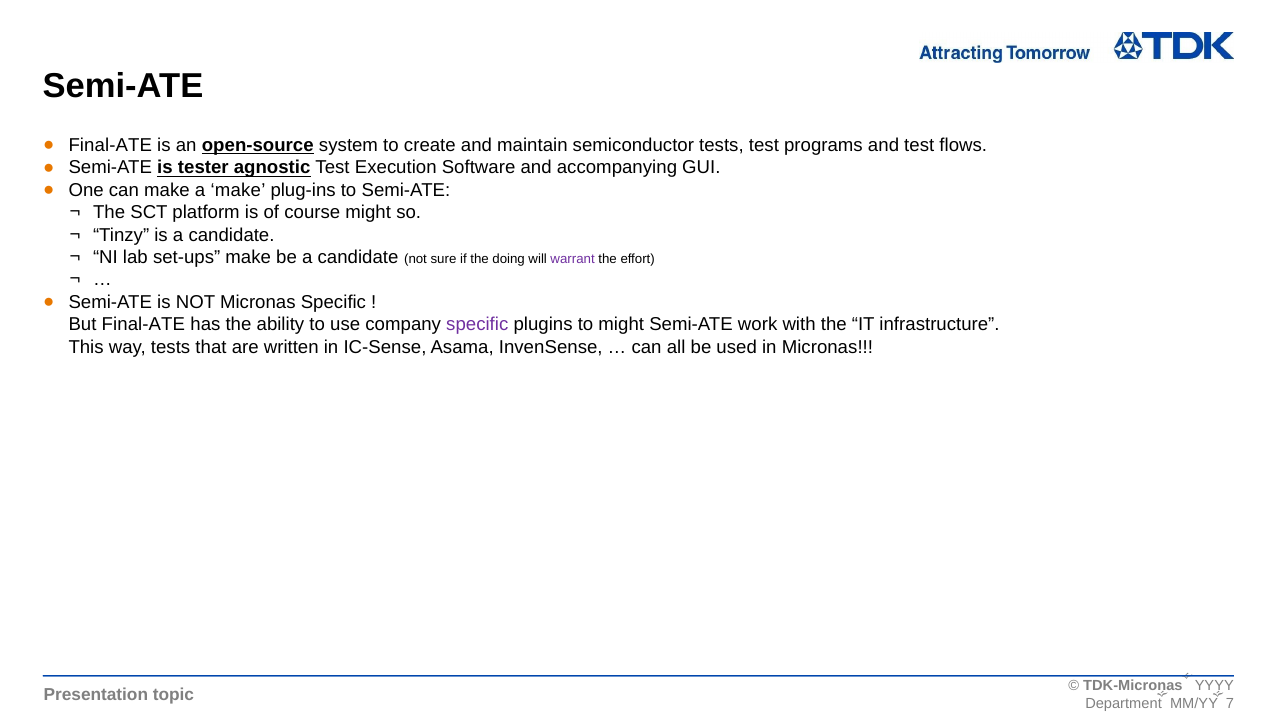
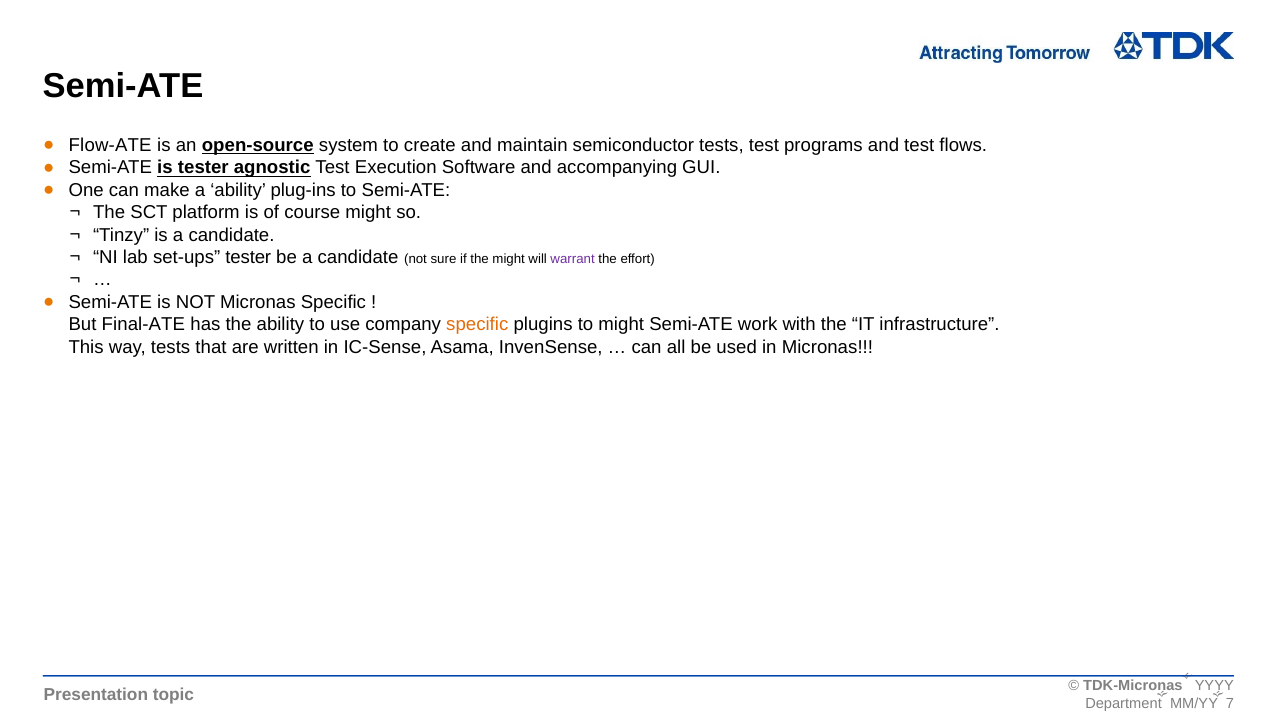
Final-ATE at (110, 145): Final-ATE -> Flow-ATE
a make: make -> ability
set-ups make: make -> tester
the doing: doing -> might
specific at (477, 325) colour: purple -> orange
